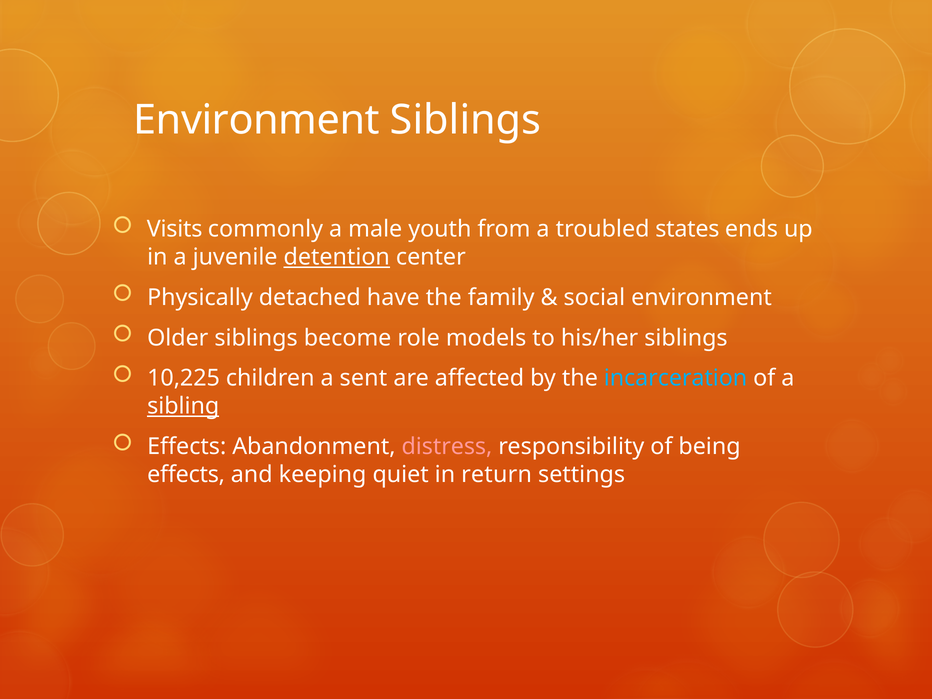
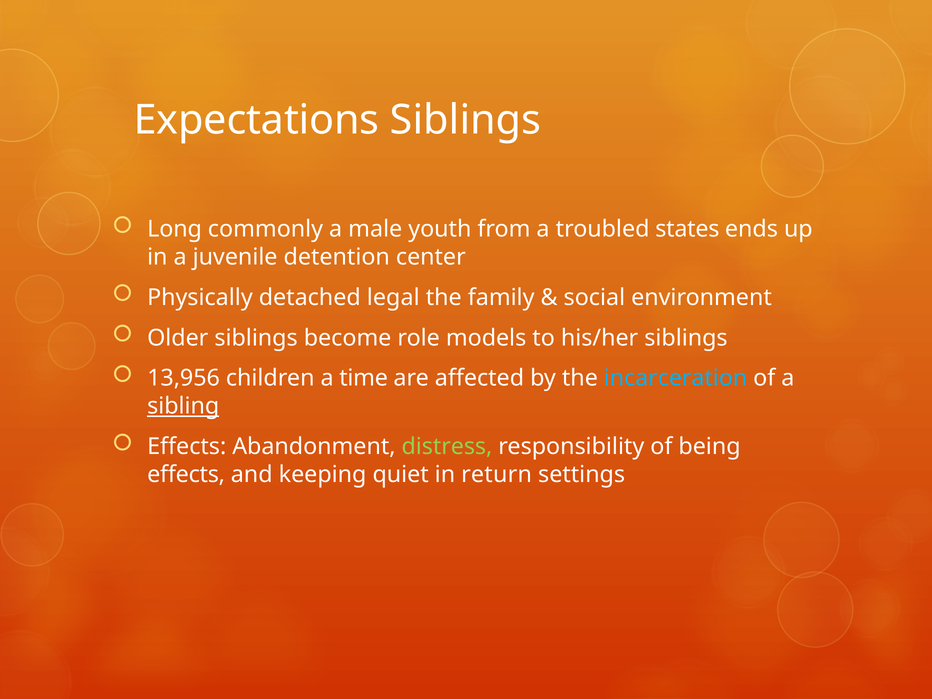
Environment at (257, 120): Environment -> Expectations
Visits: Visits -> Long
detention underline: present -> none
have: have -> legal
10,225: 10,225 -> 13,956
sent: sent -> time
distress colour: pink -> light green
